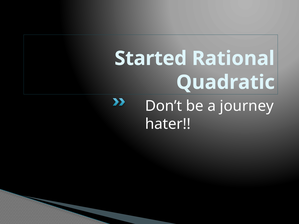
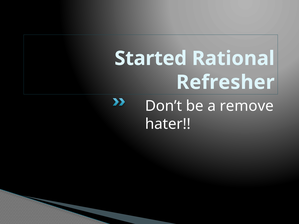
Quadratic: Quadratic -> Refresher
journey: journey -> remove
